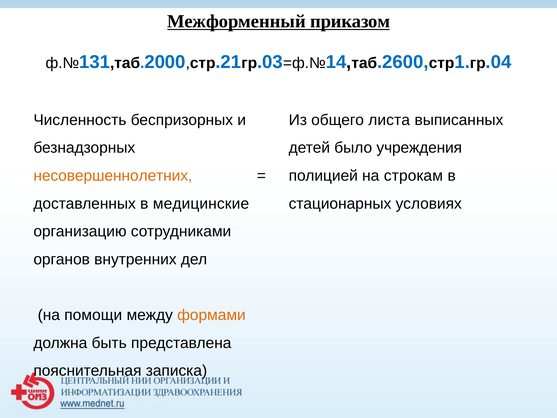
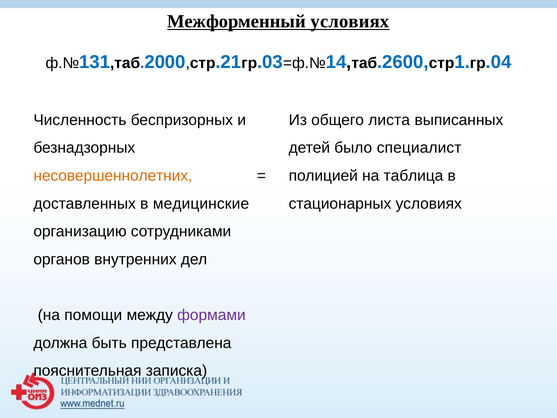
Межформенный приказом: приказом -> условиях
учреждения: учреждения -> специалист
строкам: строкам -> таблица
формами colour: orange -> purple
